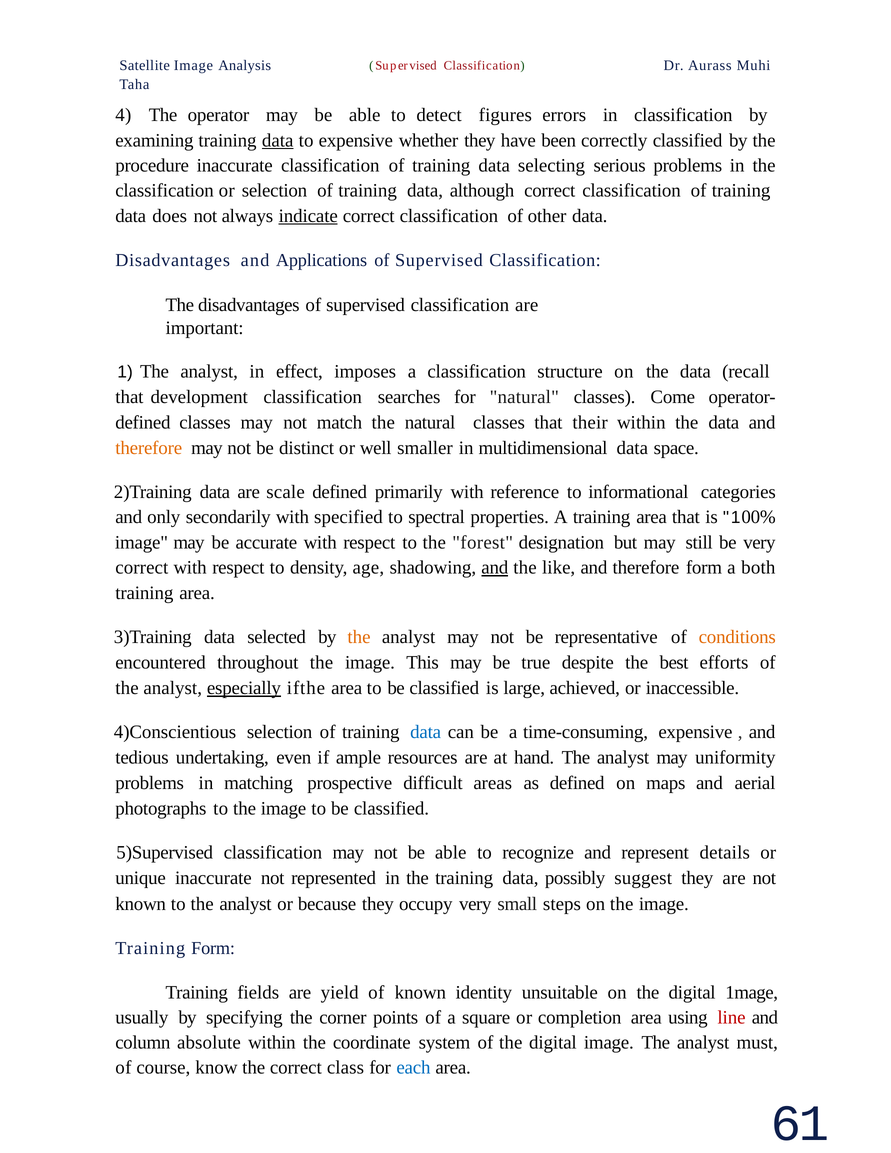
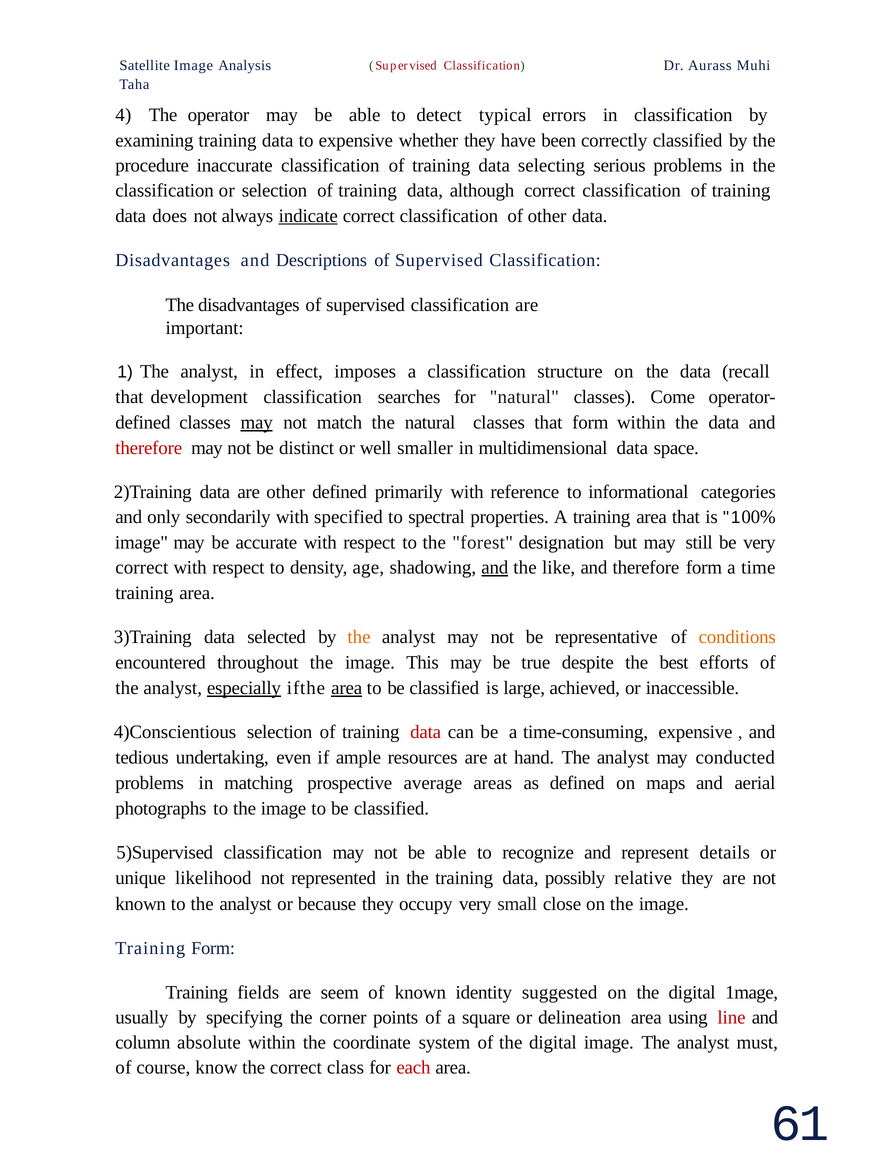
figures: figures -> typical
data at (278, 140) underline: present -> none
Applications: Applications -> Descriptions
may at (257, 423) underline: none -> present
that their: their -> form
therefore at (149, 448) colour: orange -> red
are scale: scale -> other
both: both -> time
area at (347, 688) underline: none -> present
data at (426, 732) colour: blue -> red
uniformity: uniformity -> conducted
difficult: difficult -> average
unique inaccurate: inaccurate -> likelihood
suggest: suggest -> relative
steps: steps -> close
yield: yield -> seem
unsuitable: unsuitable -> suggested
completion: completion -> delineation
each colour: blue -> red
